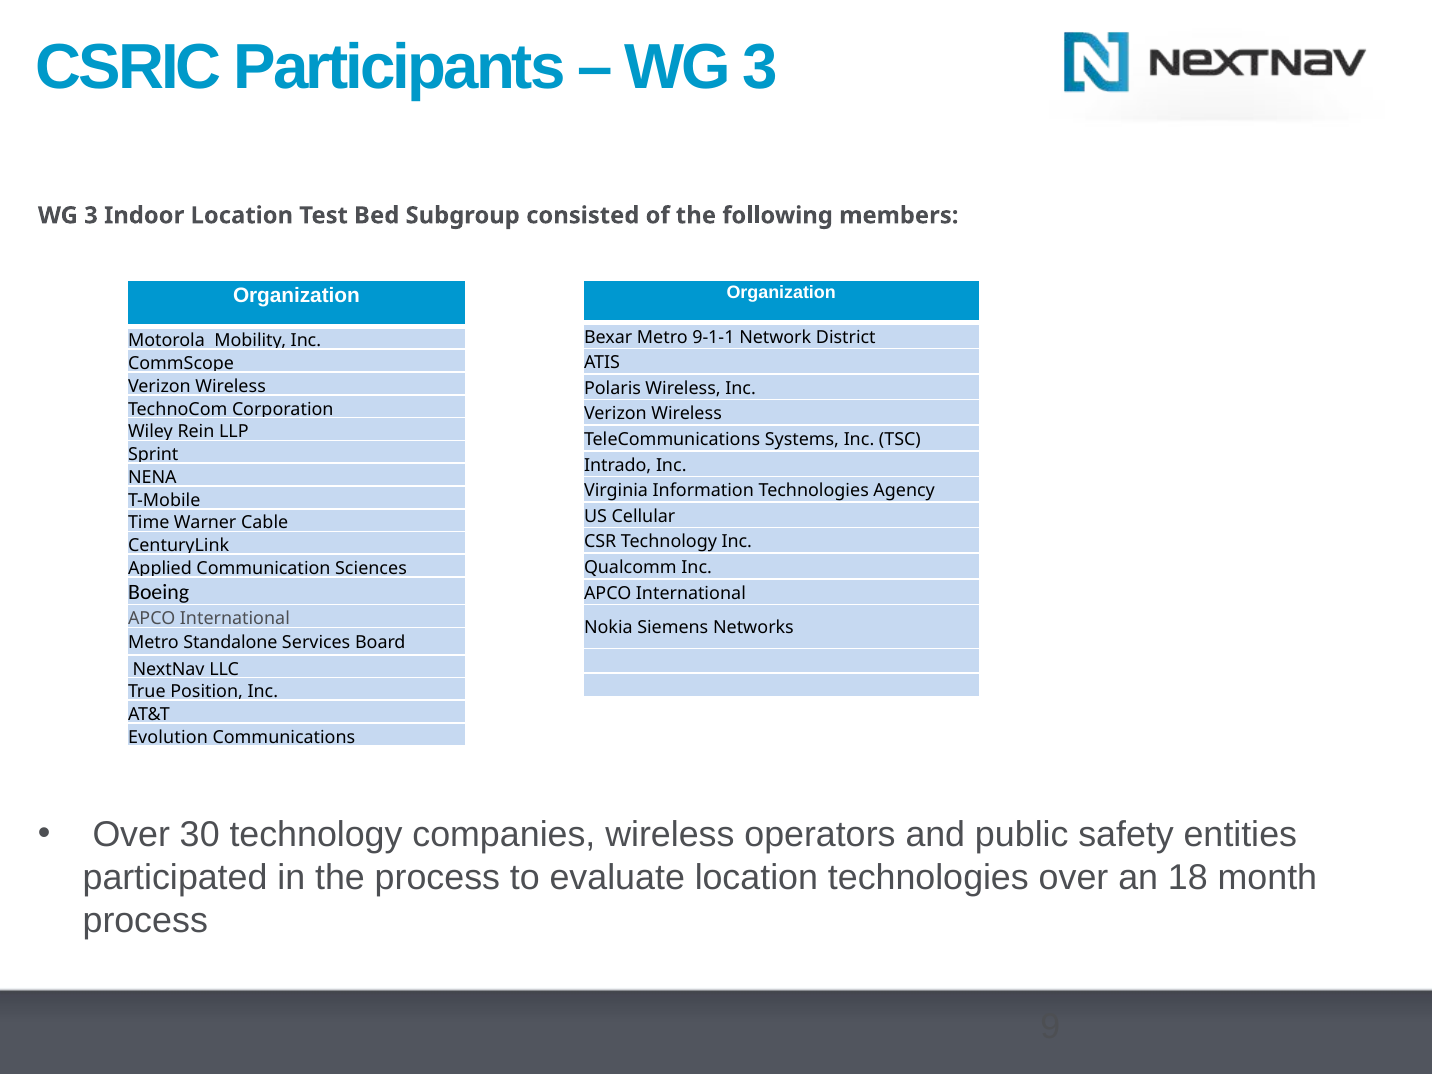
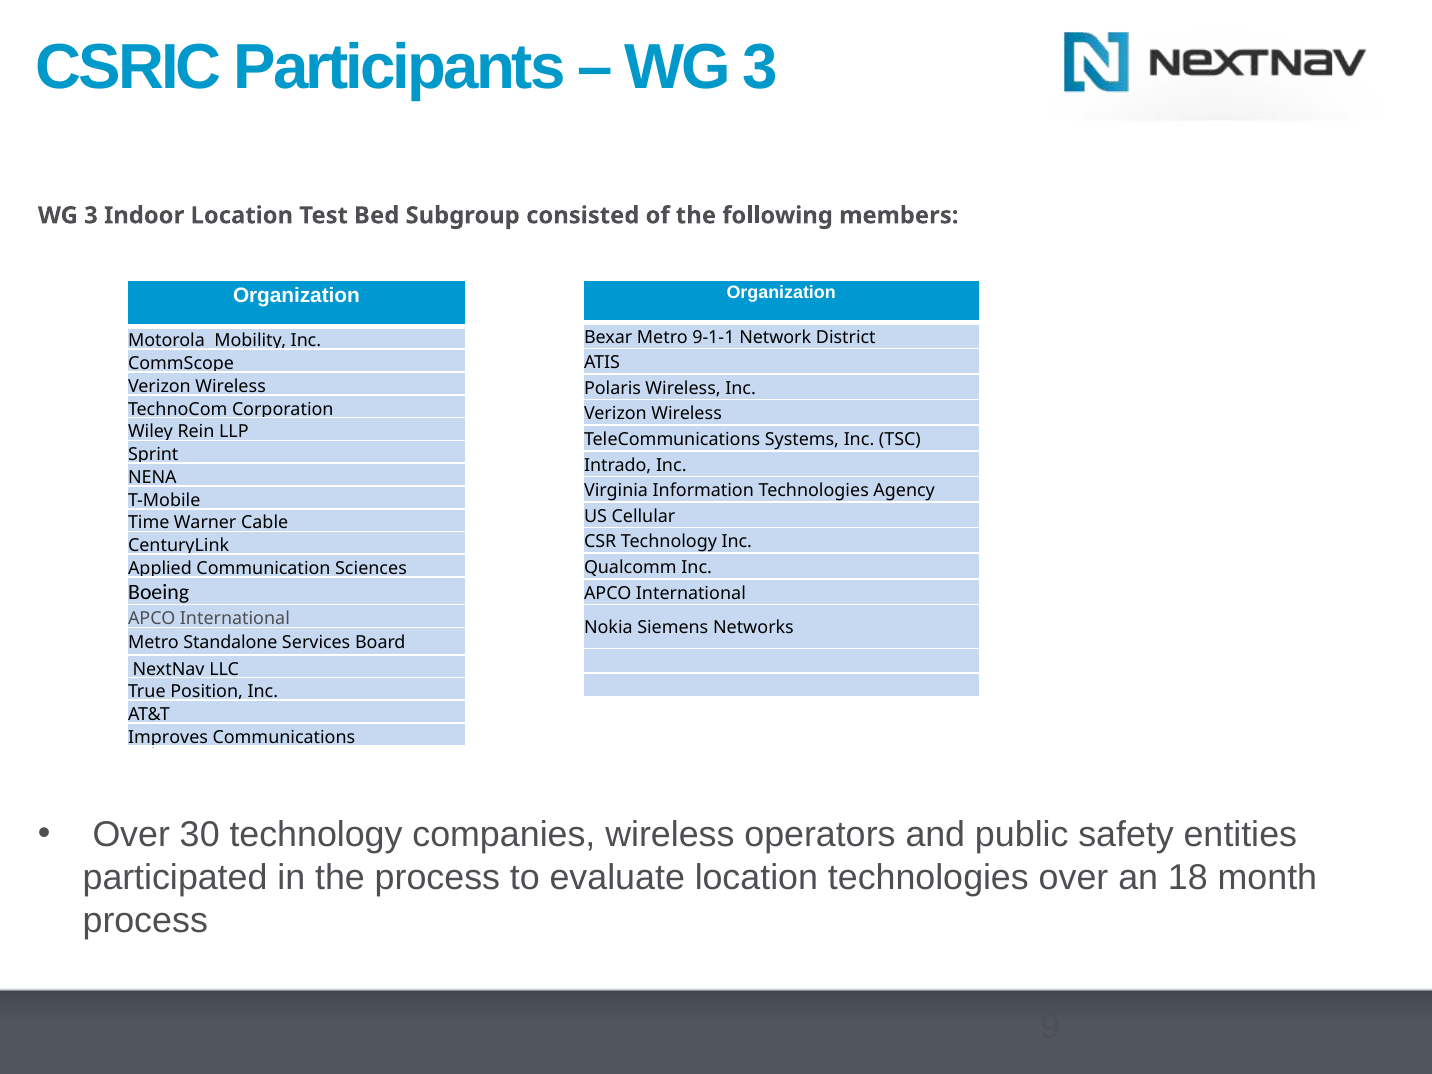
Evolution: Evolution -> Improves
